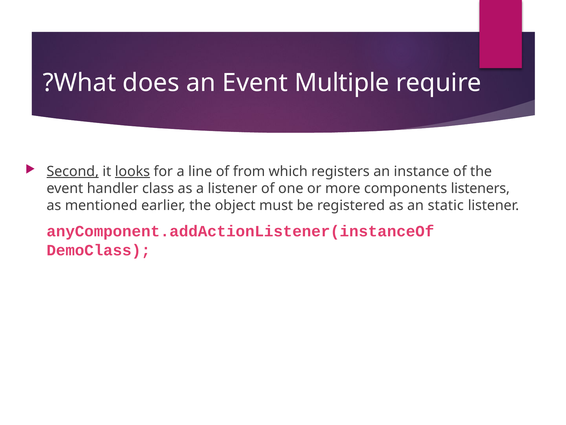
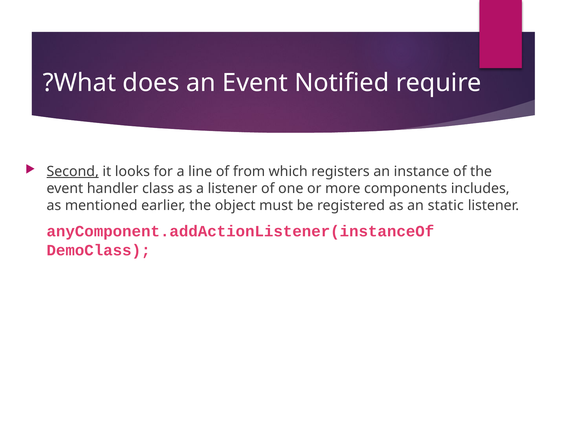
Multiple: Multiple -> Notified
looks underline: present -> none
listeners: listeners -> includes
